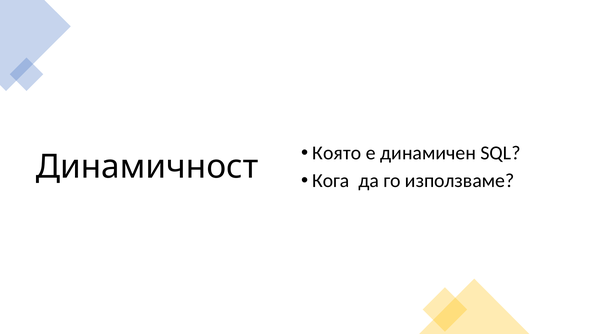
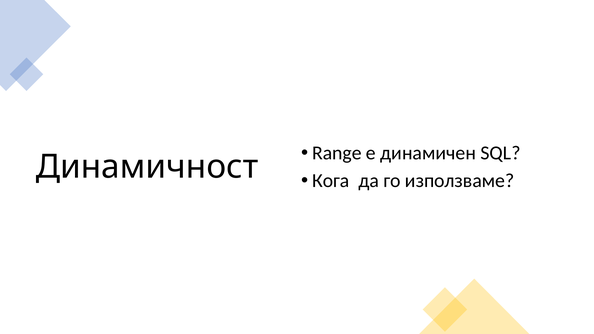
Която: Която -> Range
